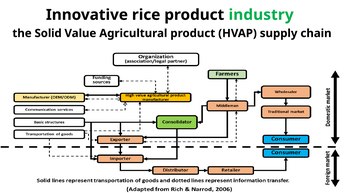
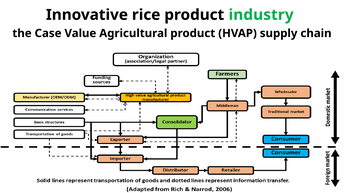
Solid: Solid -> Case
